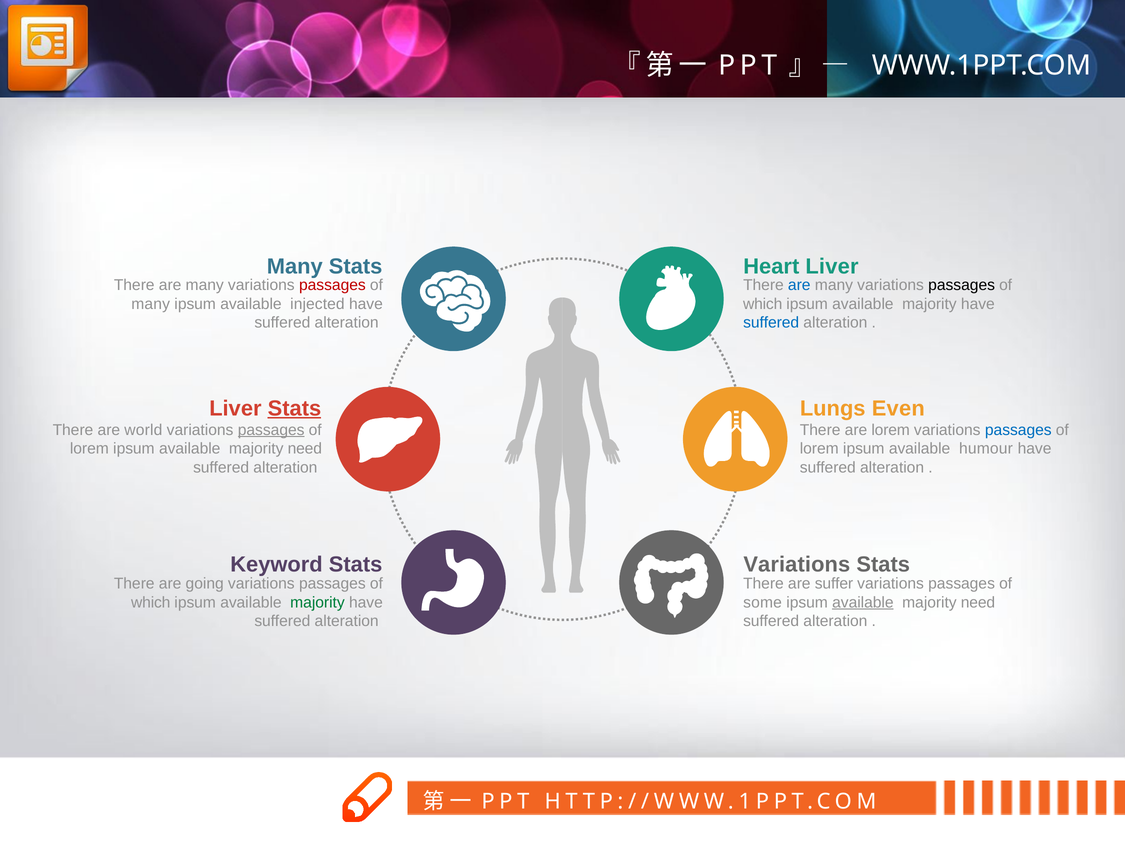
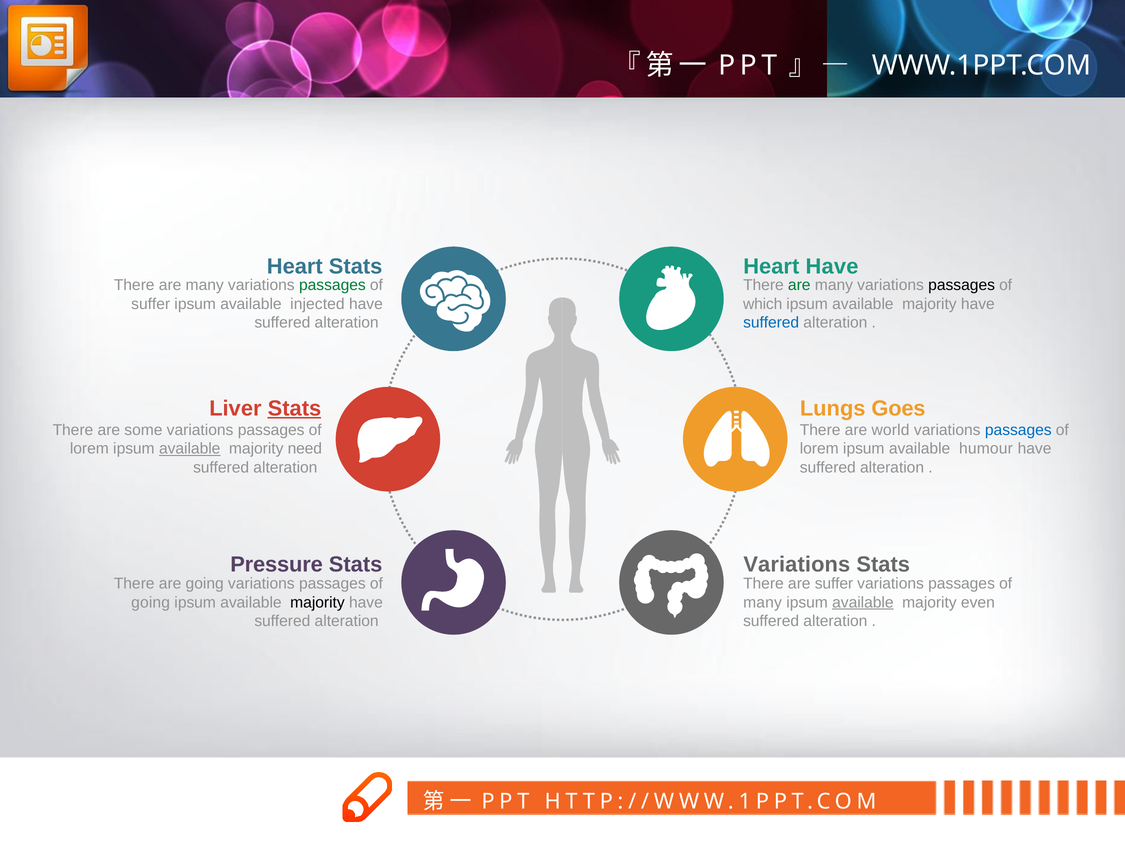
Many at (295, 267): Many -> Heart
Heart Liver: Liver -> Have
passages at (332, 285) colour: red -> green
are at (799, 285) colour: blue -> green
many at (151, 304): many -> suffer
Even: Even -> Goes
world: world -> some
passages at (271, 430) underline: present -> none
are lorem: lorem -> world
available at (190, 449) underline: none -> present
Keyword: Keyword -> Pressure
which at (151, 602): which -> going
majority at (317, 602) colour: green -> black
some at (763, 602): some -> many
need at (978, 602): need -> even
